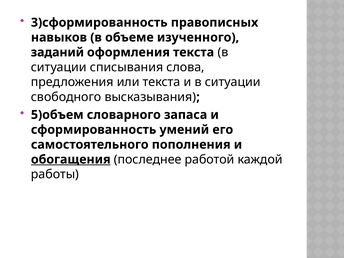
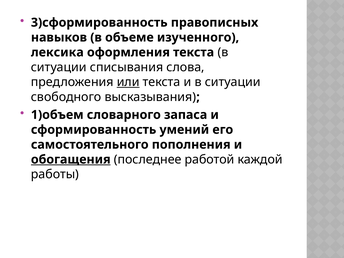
заданий: заданий -> лексика
или underline: none -> present
5)объем: 5)объем -> 1)объем
